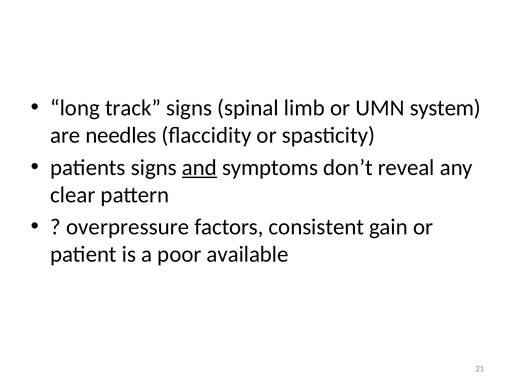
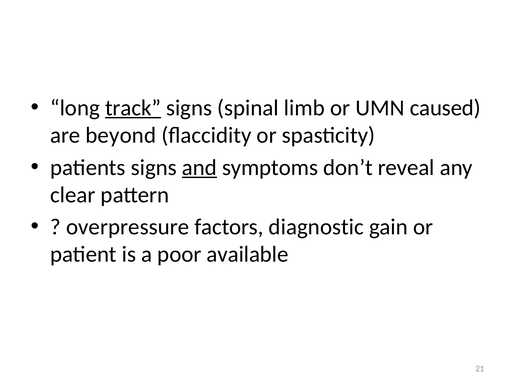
track underline: none -> present
system: system -> caused
needles: needles -> beyond
consistent: consistent -> diagnostic
